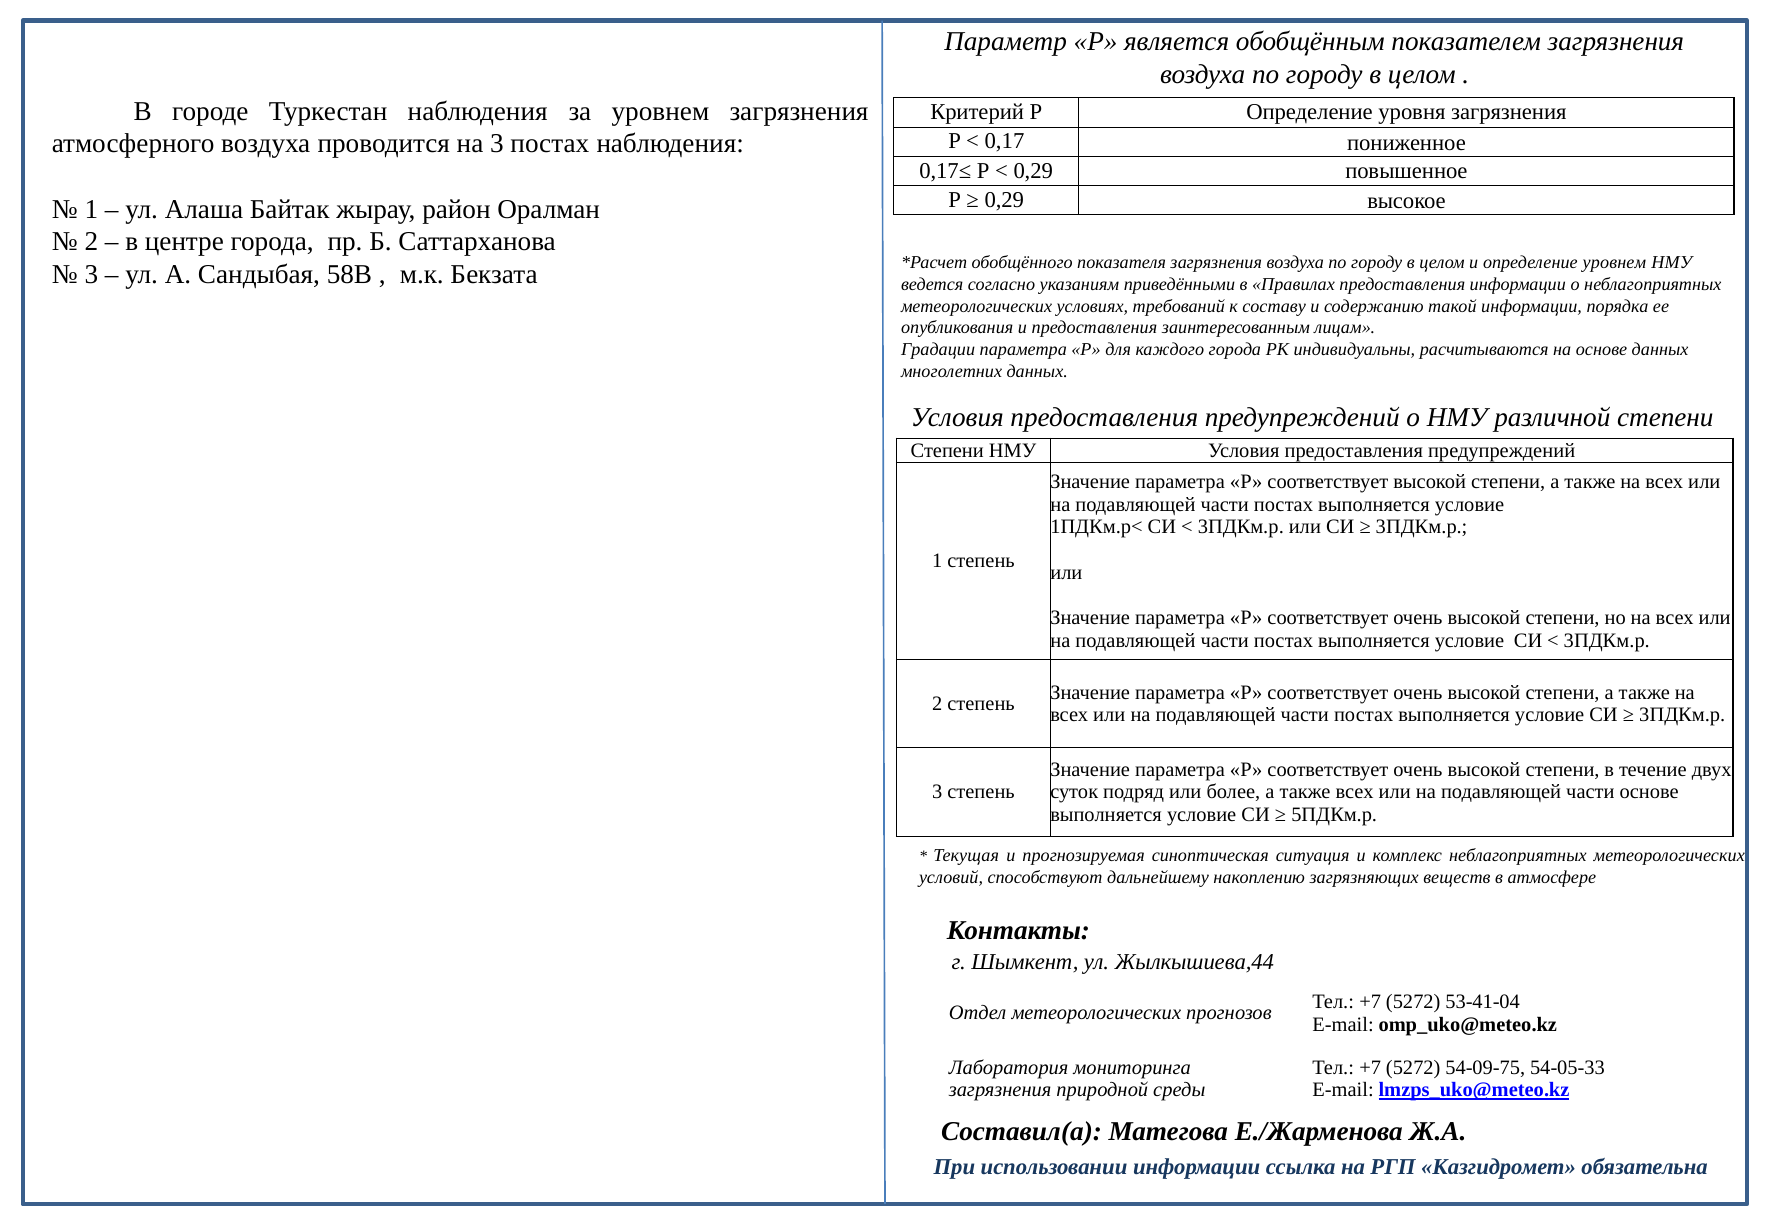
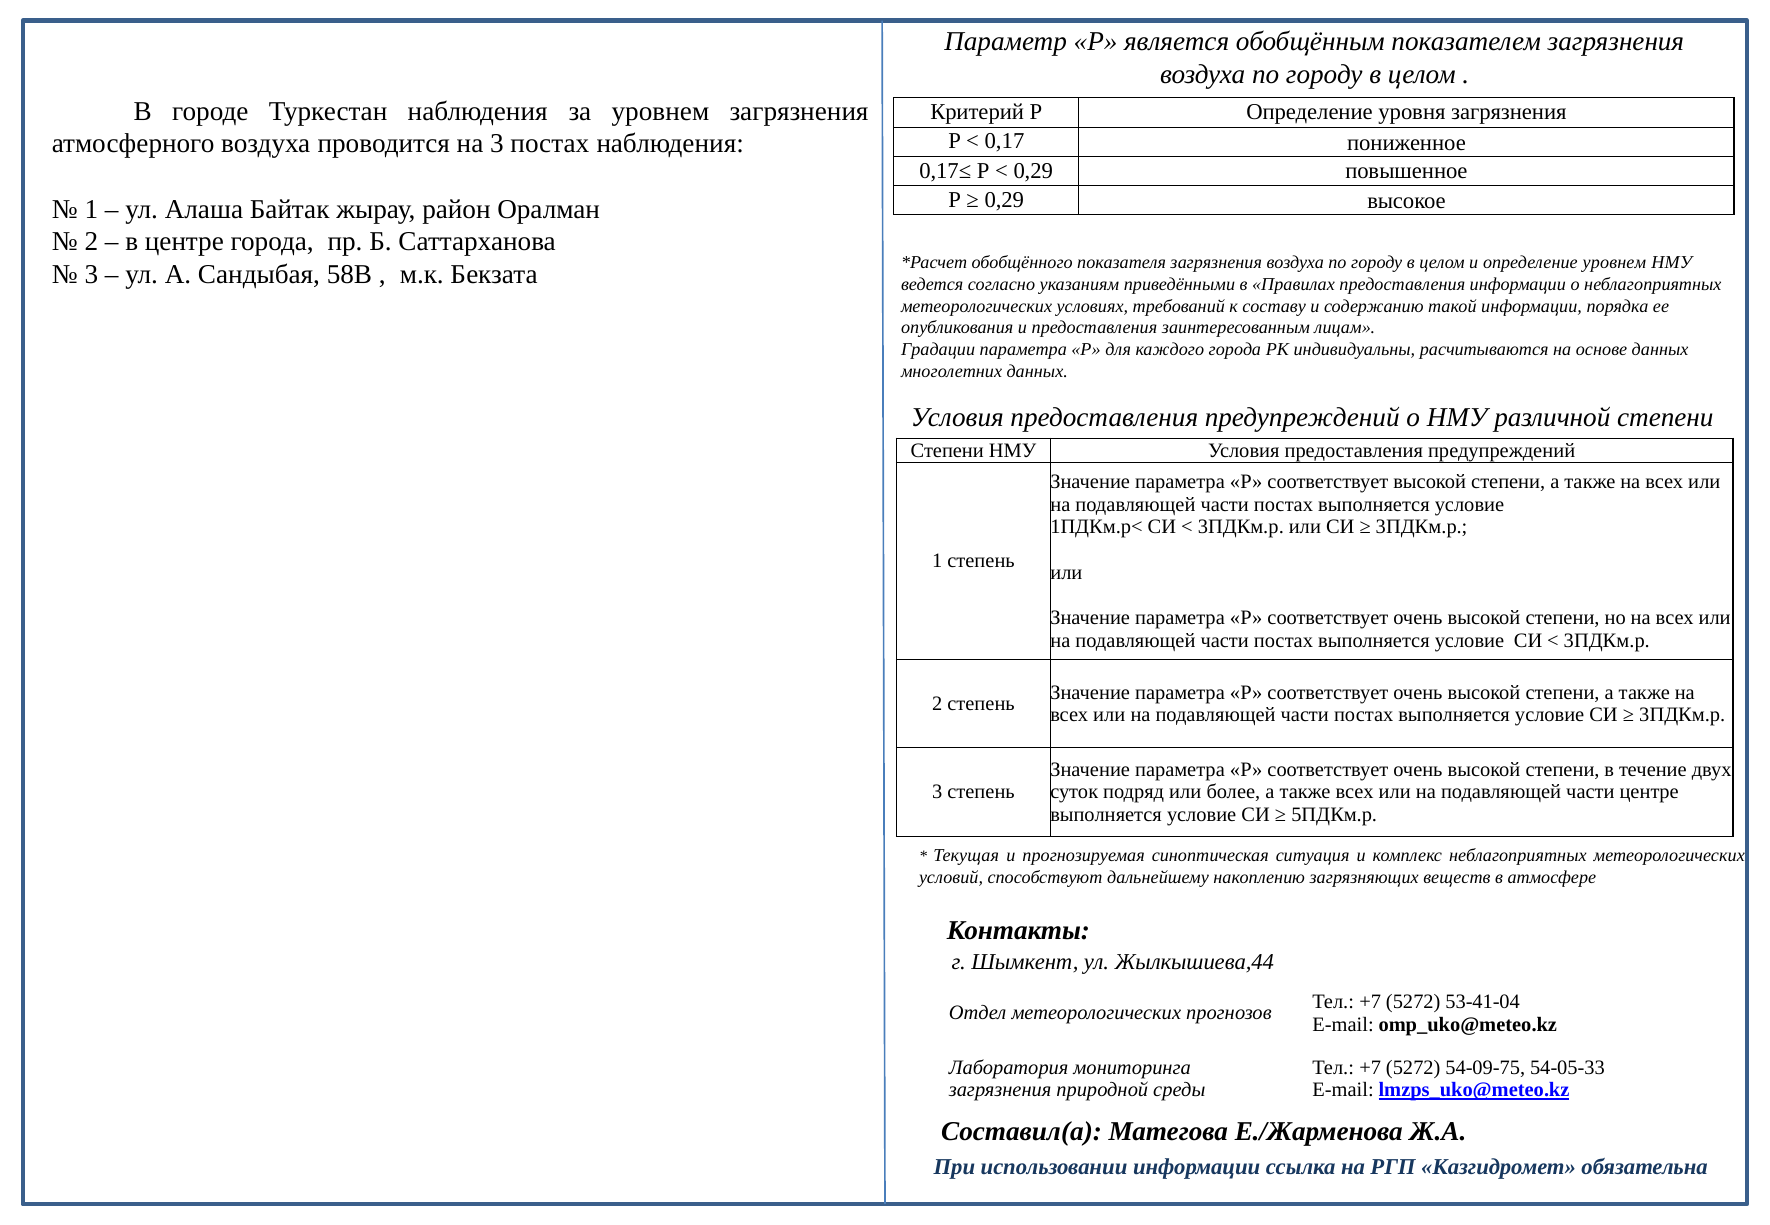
части основе: основе -> центре
